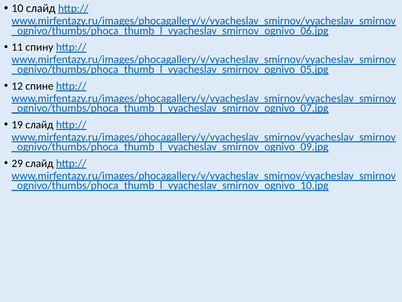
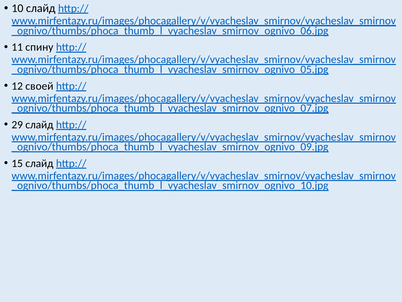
спине: спине -> своей
19: 19 -> 29
29: 29 -> 15
